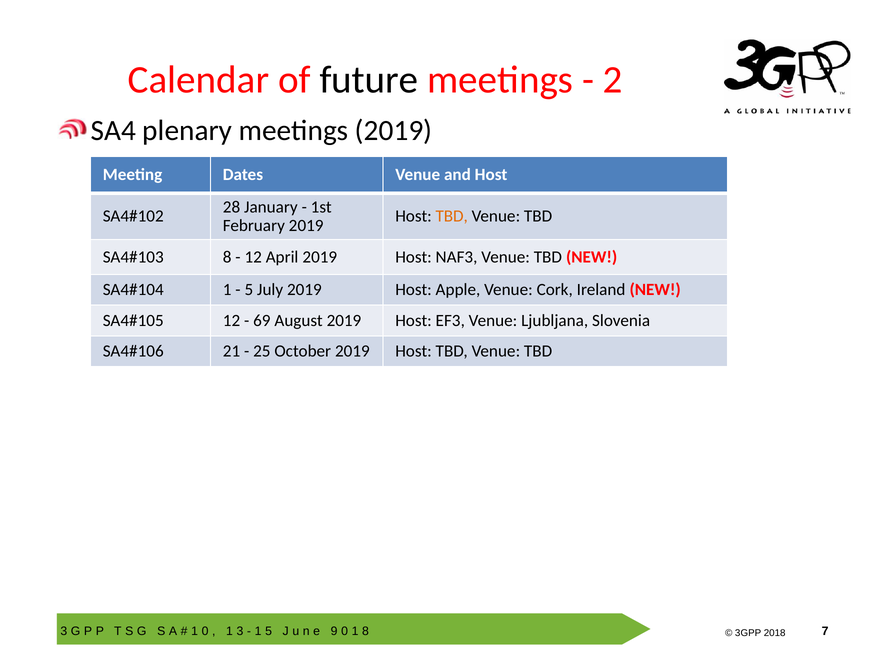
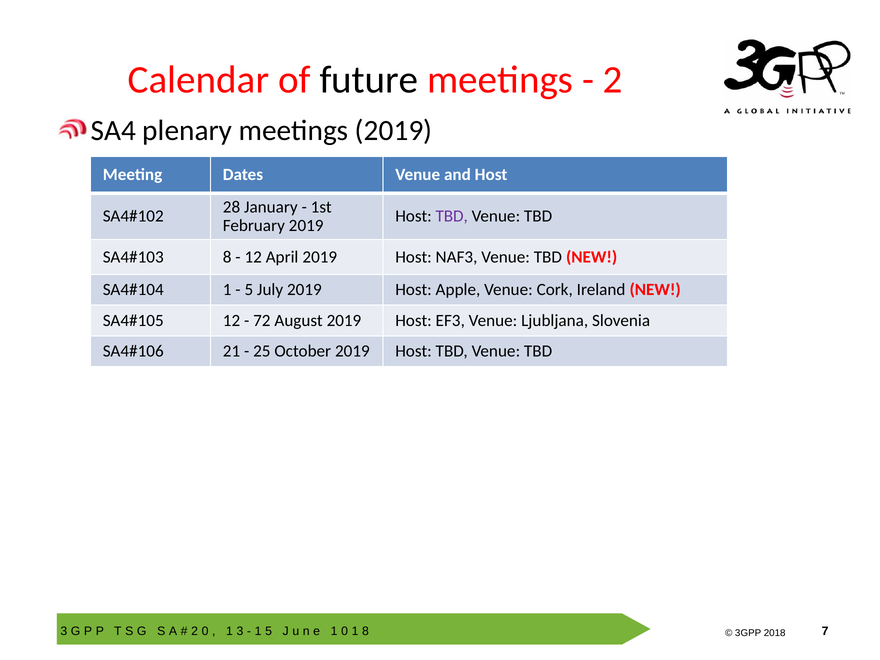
TBD at (452, 216) colour: orange -> purple
69: 69 -> 72
1 at (195, 631): 1 -> 2
9 at (334, 631): 9 -> 1
